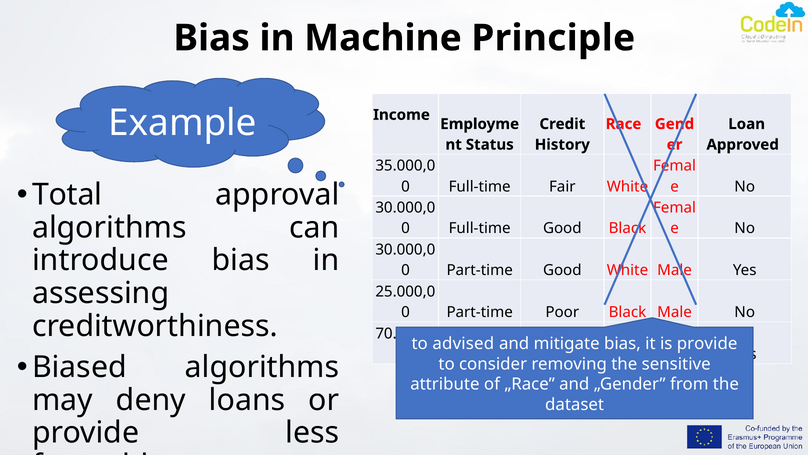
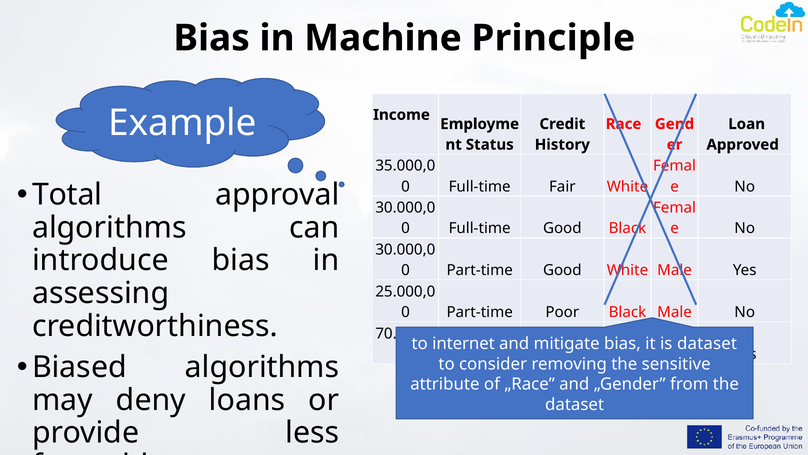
advised: advised -> internet
provide at (707, 343): provide -> dataset
